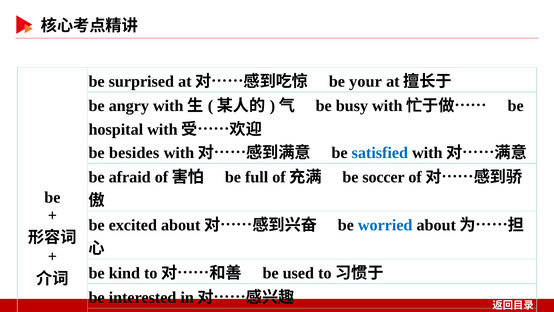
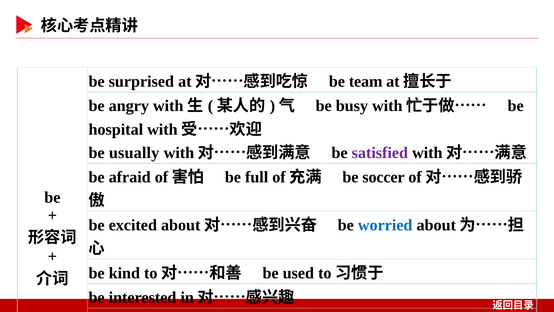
your: your -> team
besides: besides -> usually
satisfied colour: blue -> purple
